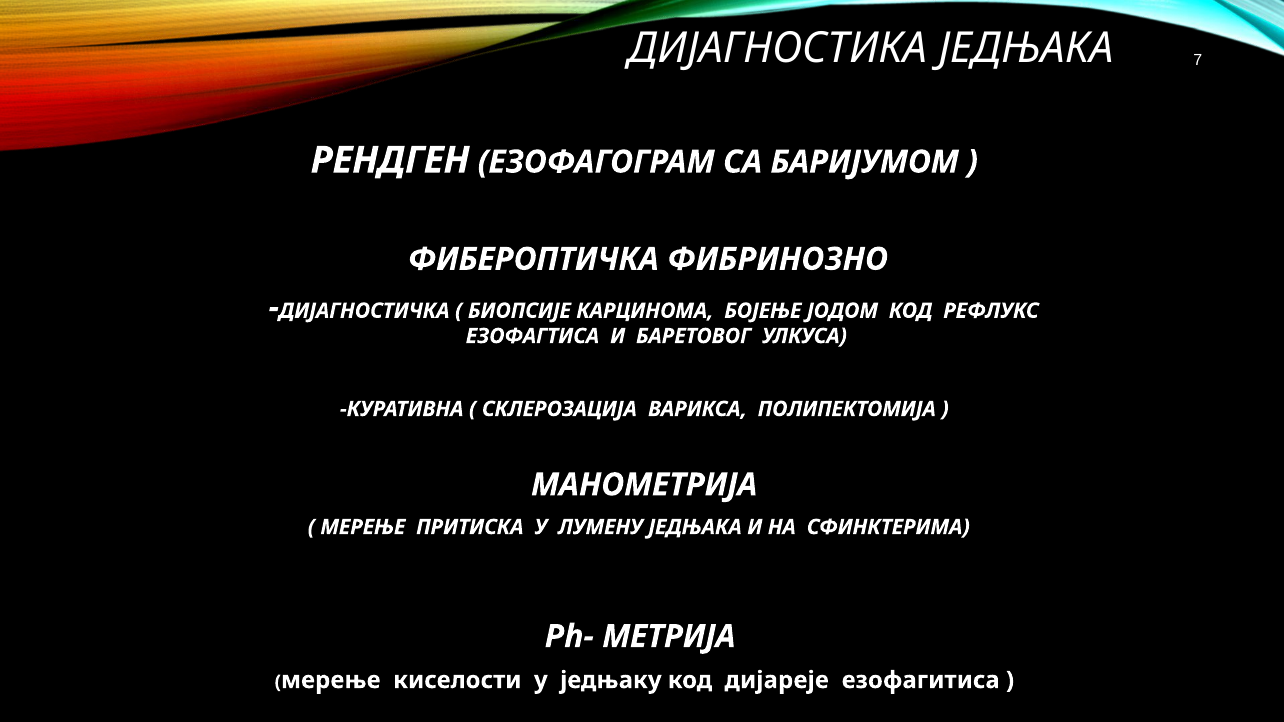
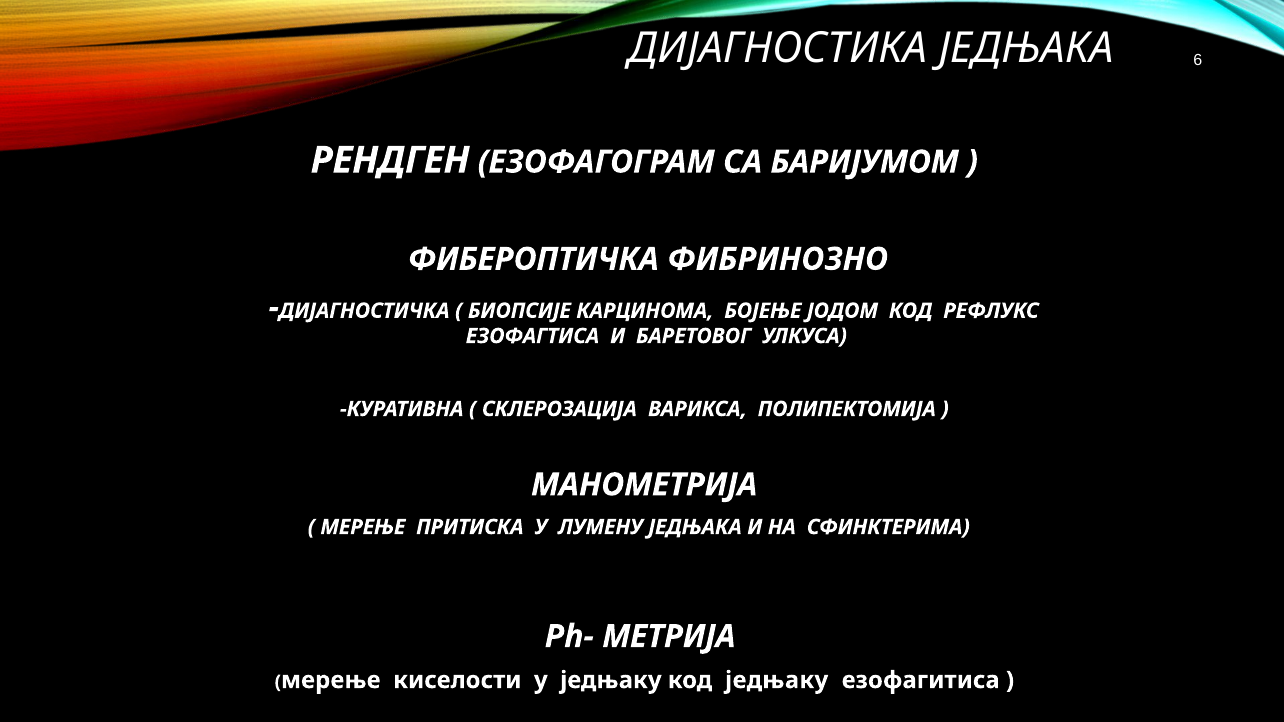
7: 7 -> 6
код дијареје: дијареје -> једњаку
